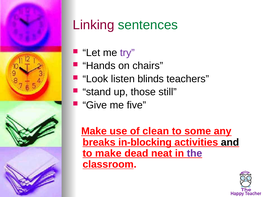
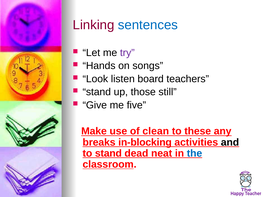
sentences colour: green -> blue
chairs: chairs -> songs
blinds: blinds -> board
some: some -> these
to make: make -> stand
the colour: purple -> blue
